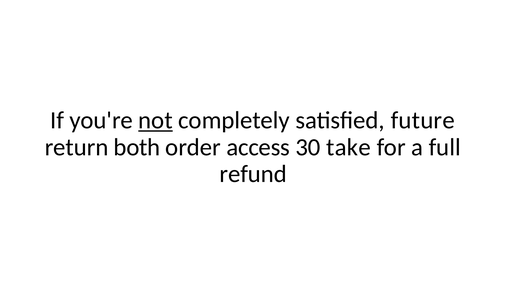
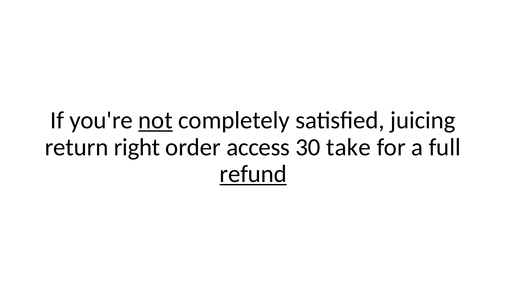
future: future -> juicing
both: both -> right
refund underline: none -> present
